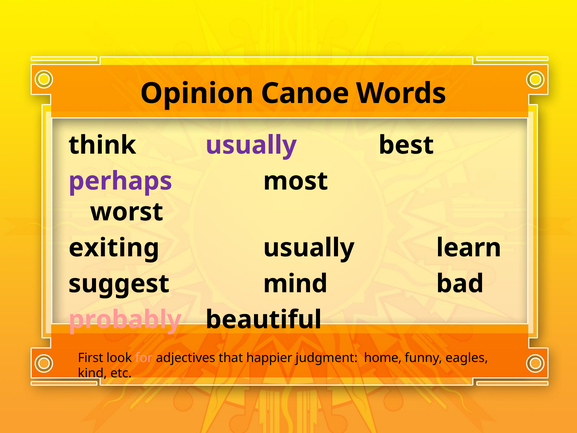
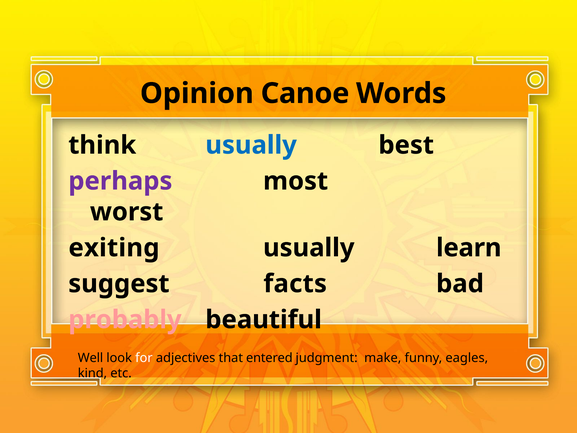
usually at (251, 145) colour: purple -> blue
mind: mind -> facts
First: First -> Well
for colour: pink -> white
happier: happier -> entered
home: home -> make
